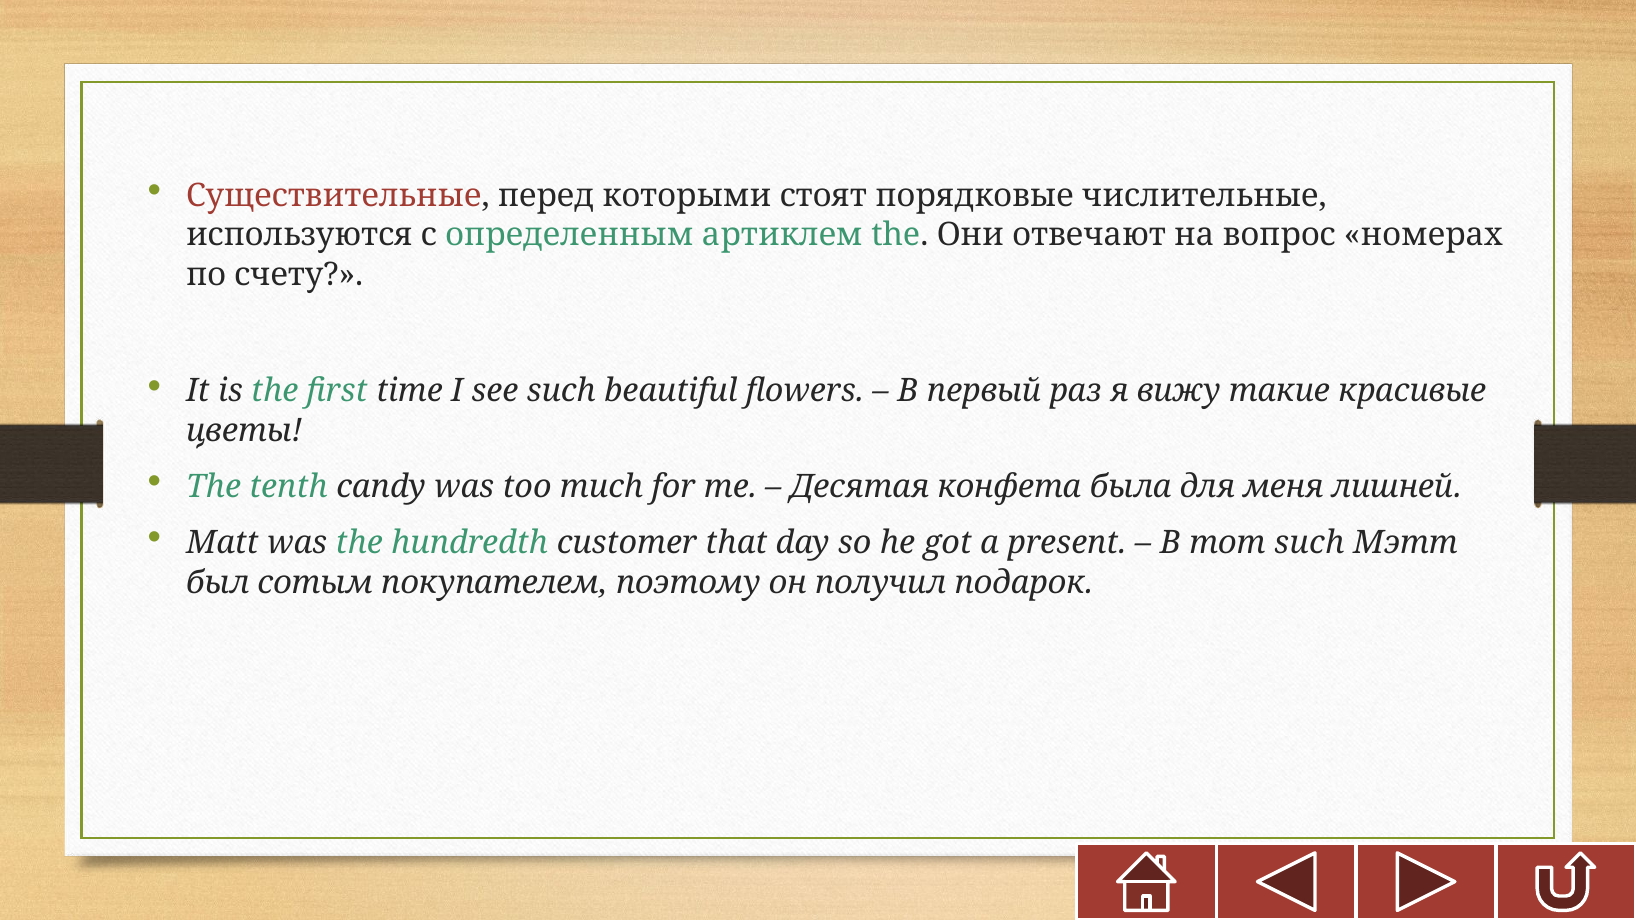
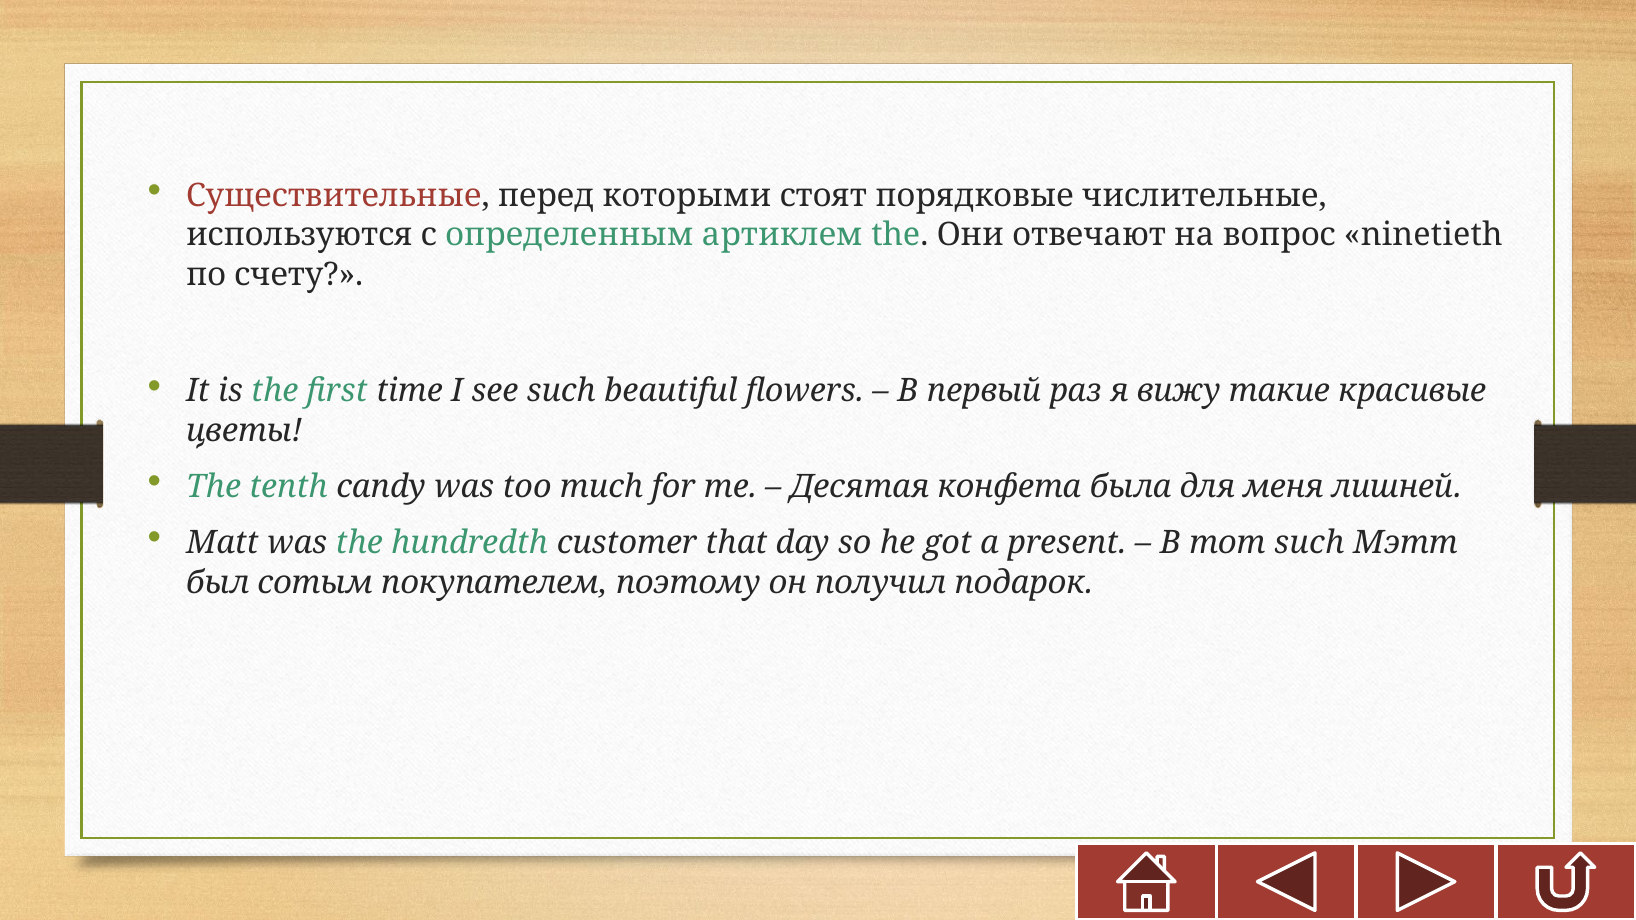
номерах: номерах -> ninetieth
